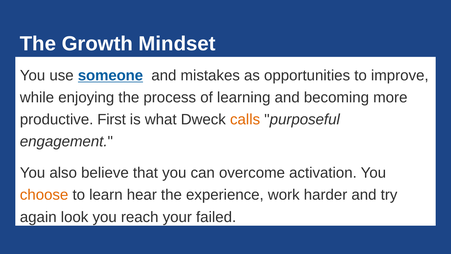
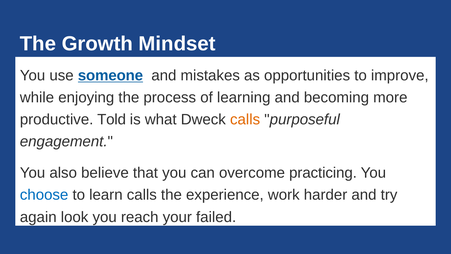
First: First -> Told
activation: activation -> practicing
choose colour: orange -> blue
learn hear: hear -> calls
